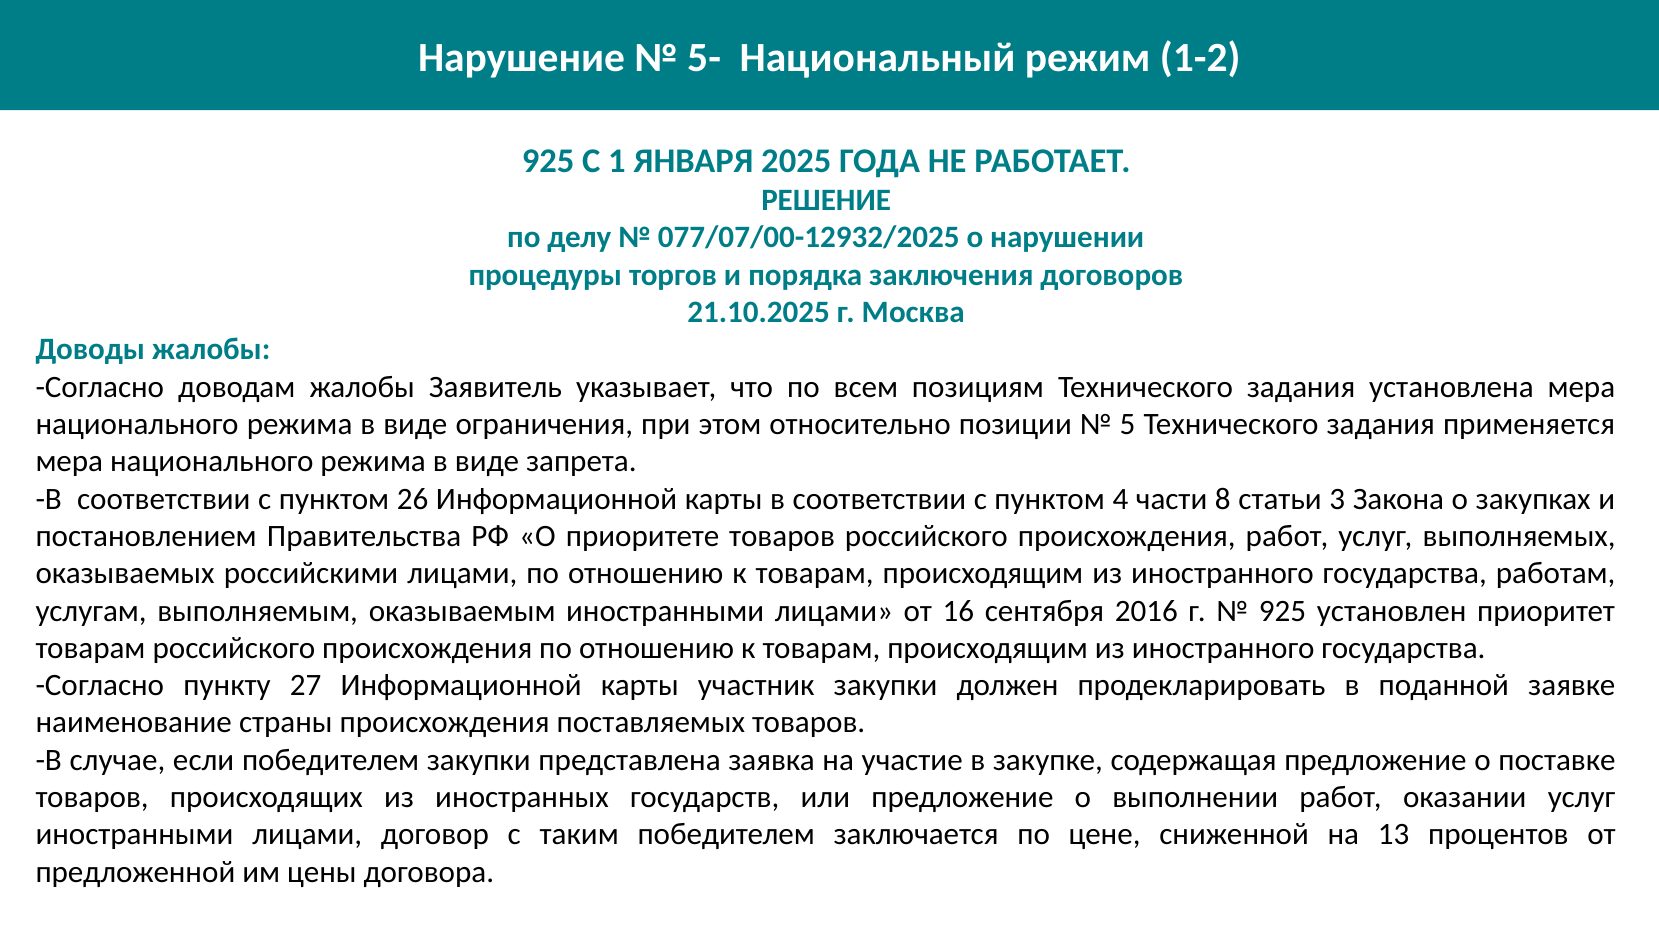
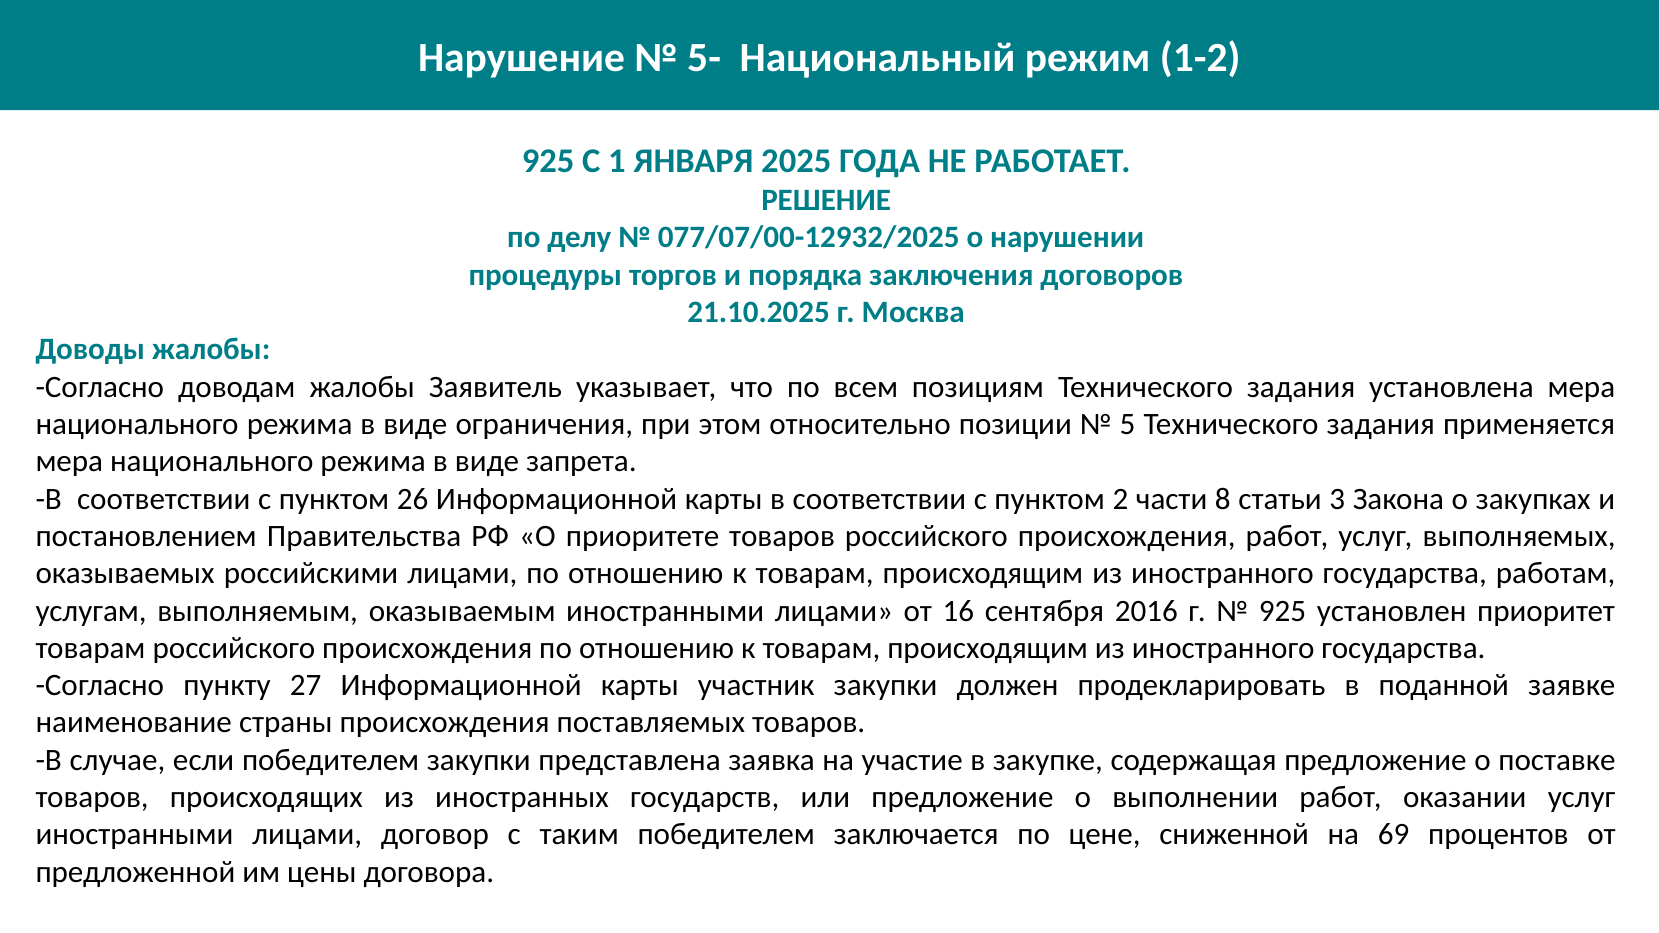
4: 4 -> 2
13: 13 -> 69
